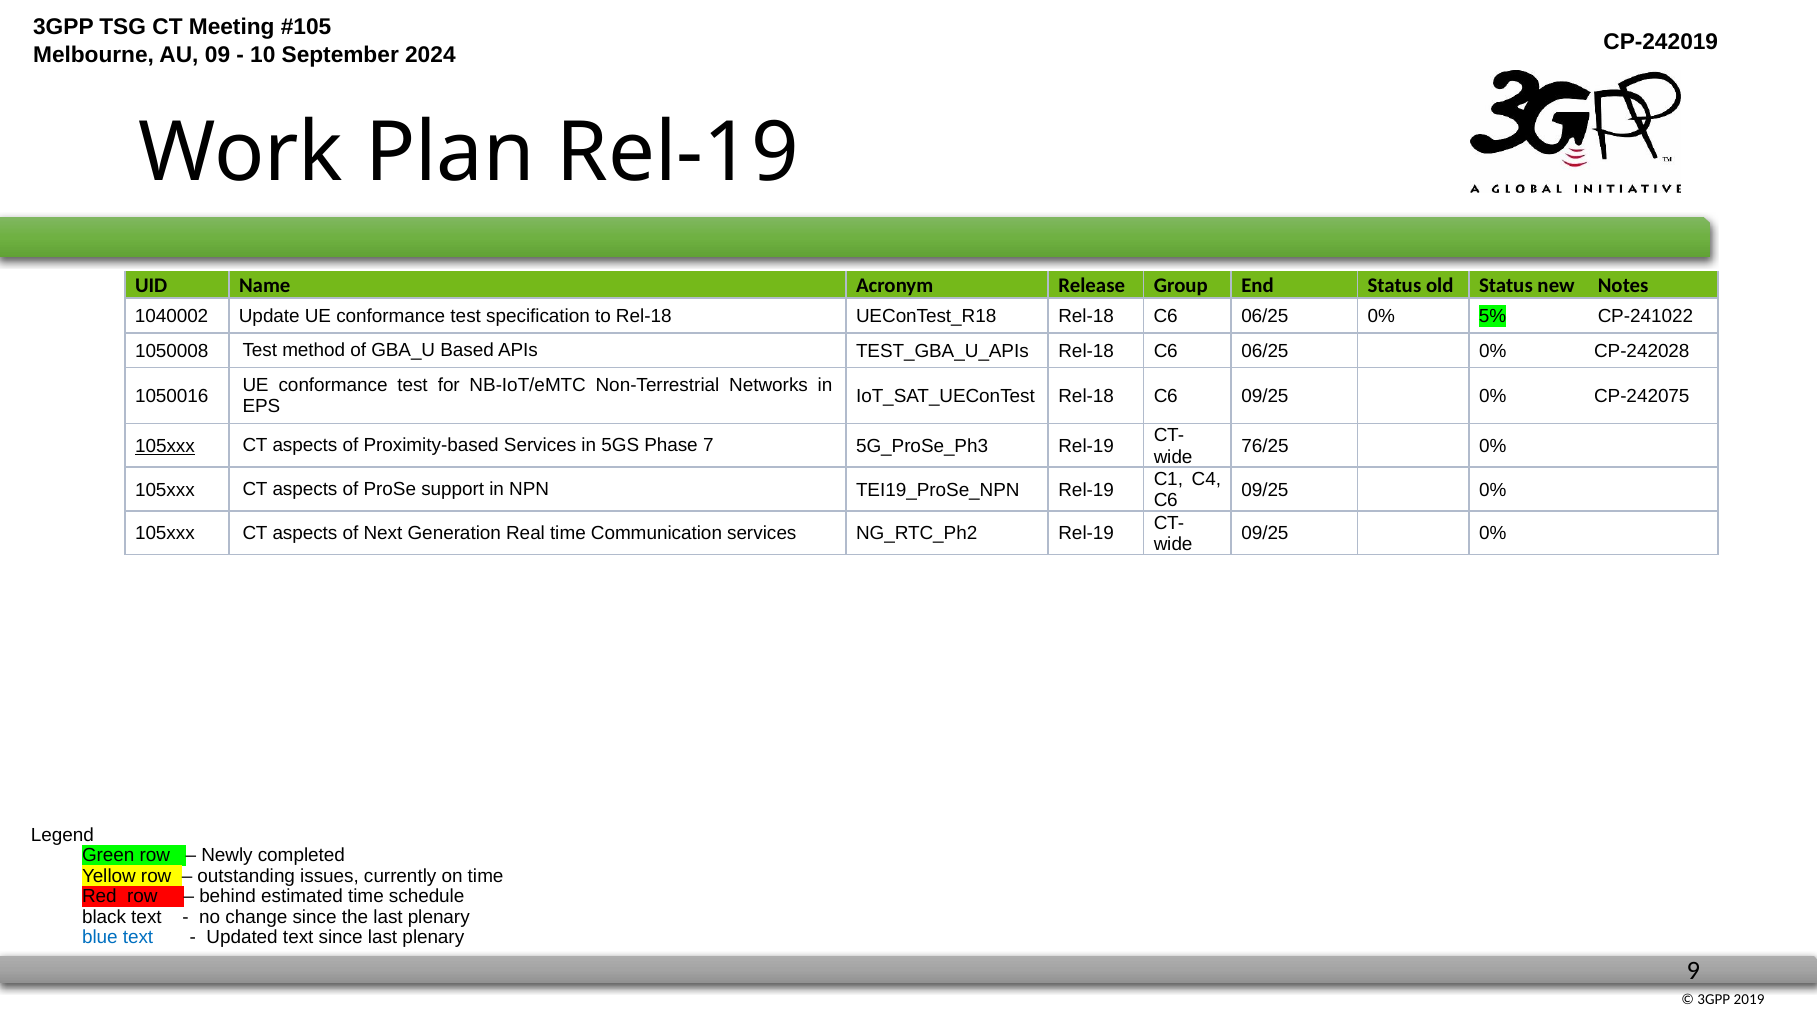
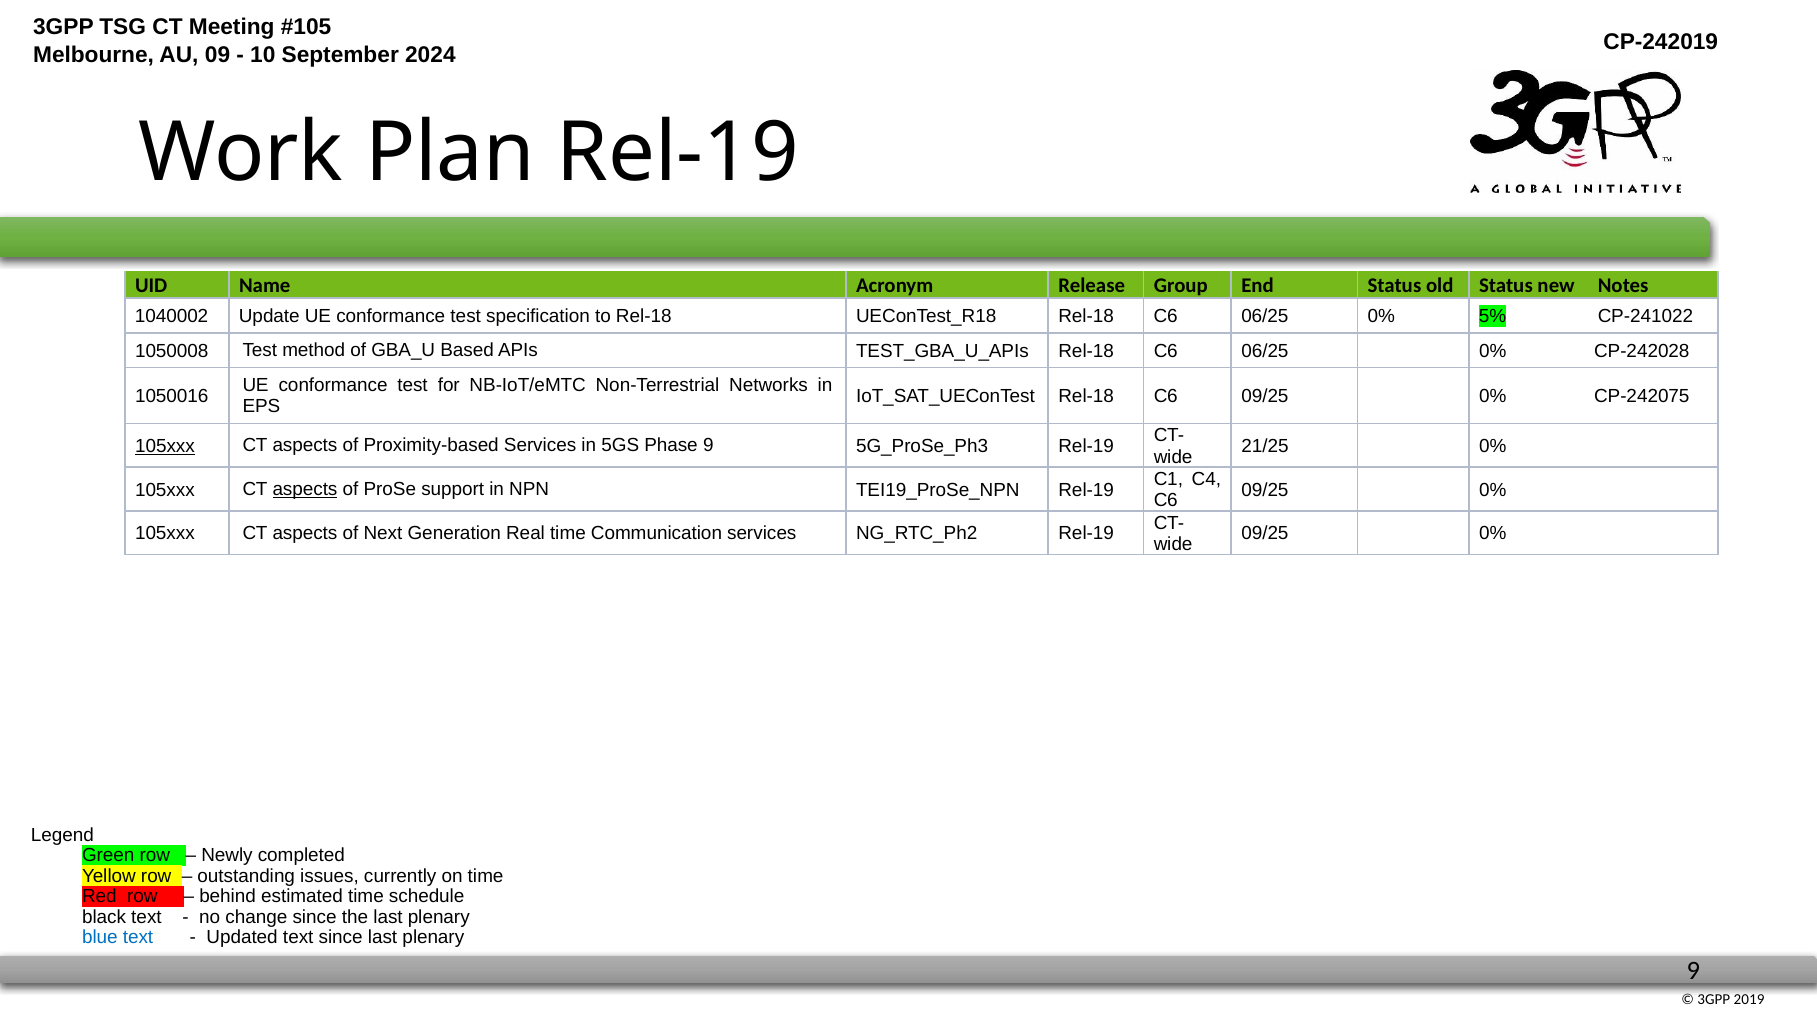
Phase 7: 7 -> 9
76/25: 76/25 -> 21/25
aspects at (305, 489) underline: none -> present
